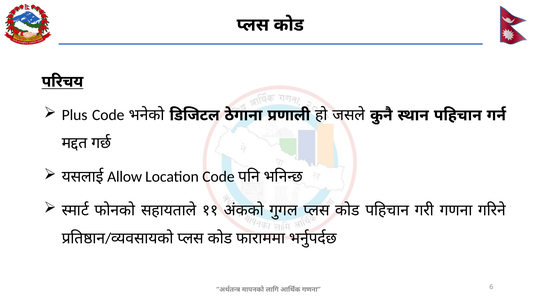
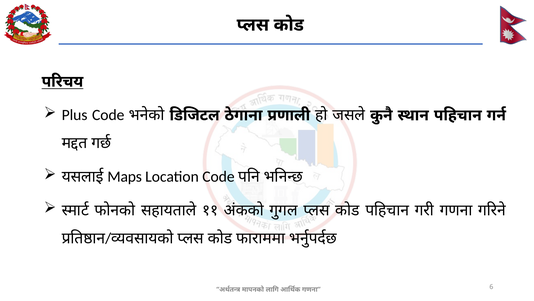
Allow: Allow -> Maps
